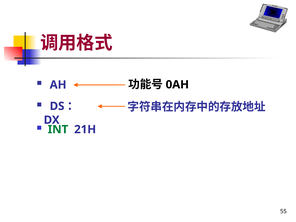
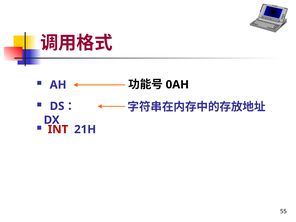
INT colour: green -> red
